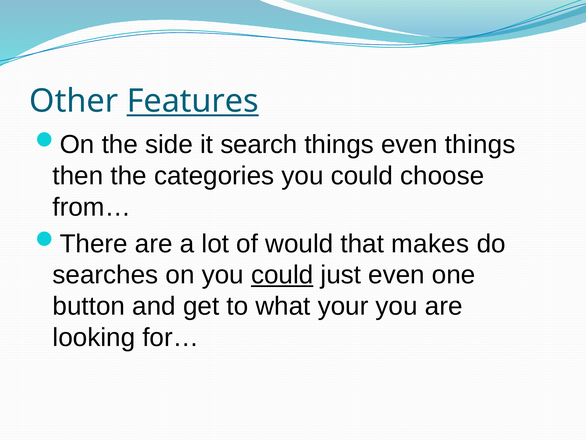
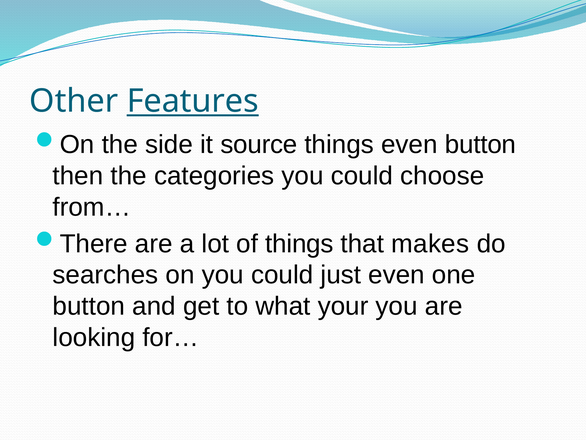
search: search -> source
even things: things -> button
of would: would -> things
could at (282, 275) underline: present -> none
